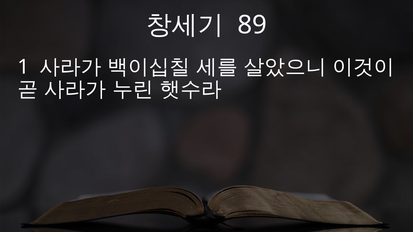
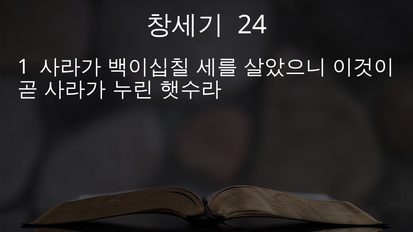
89: 89 -> 24
